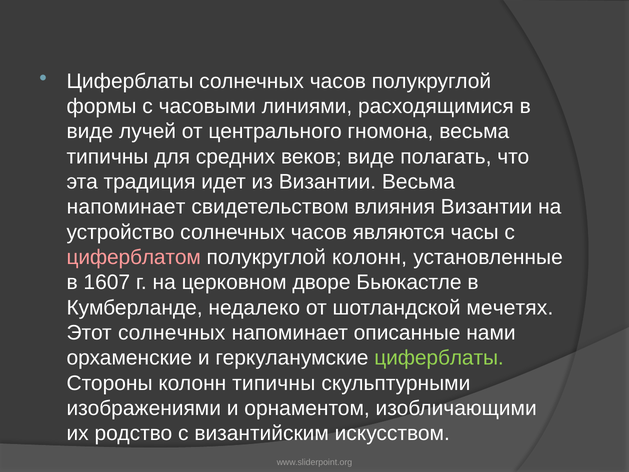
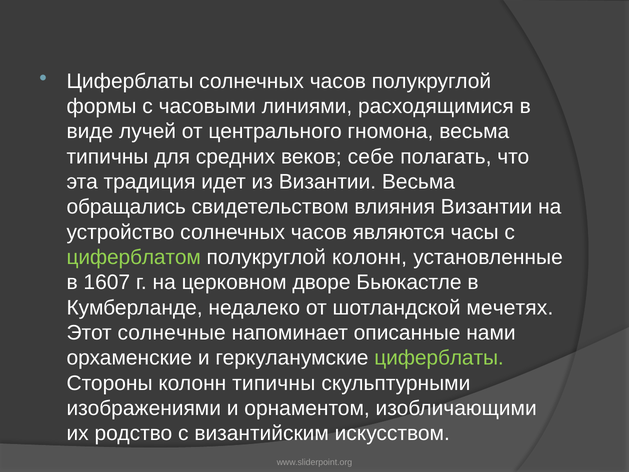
веков виде: виде -> себе
напоминает at (126, 207): напоминает -> обращались
циферблатом colour: pink -> light green
Этот солнечных: солнечных -> солнечные
